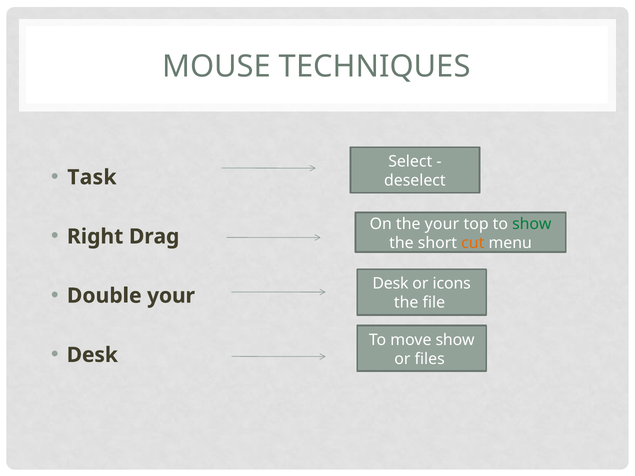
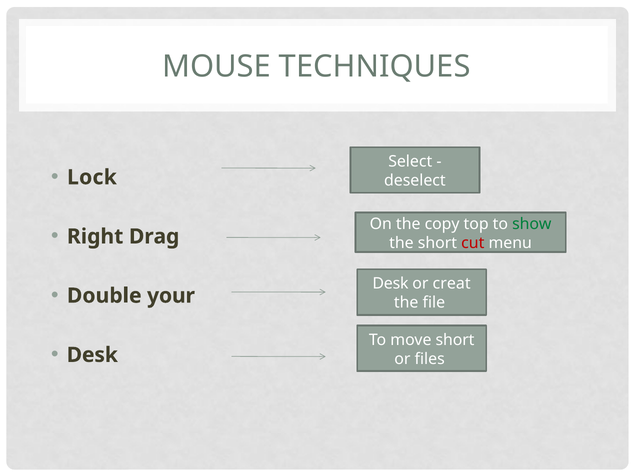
Task: Task -> Lock
the your: your -> copy
cut colour: orange -> red
icons: icons -> creat
move show: show -> short
